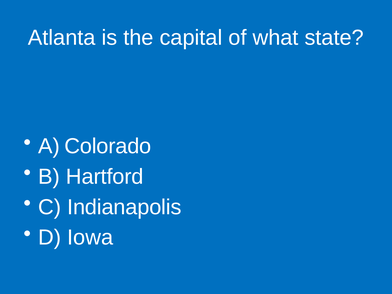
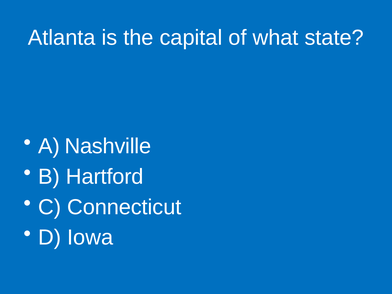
Colorado: Colorado -> Nashville
Indianapolis: Indianapolis -> Connecticut
